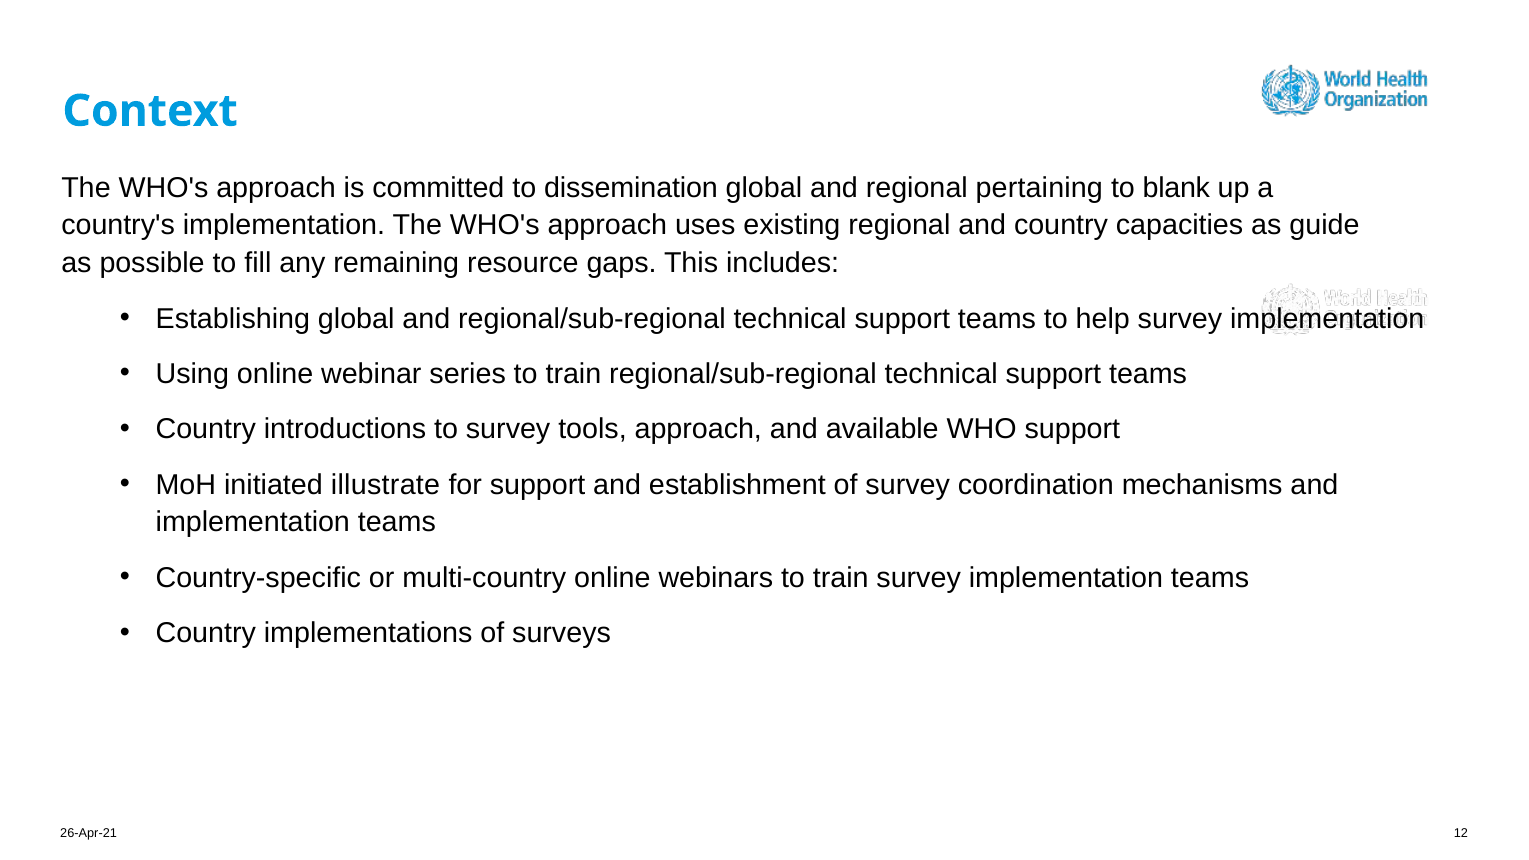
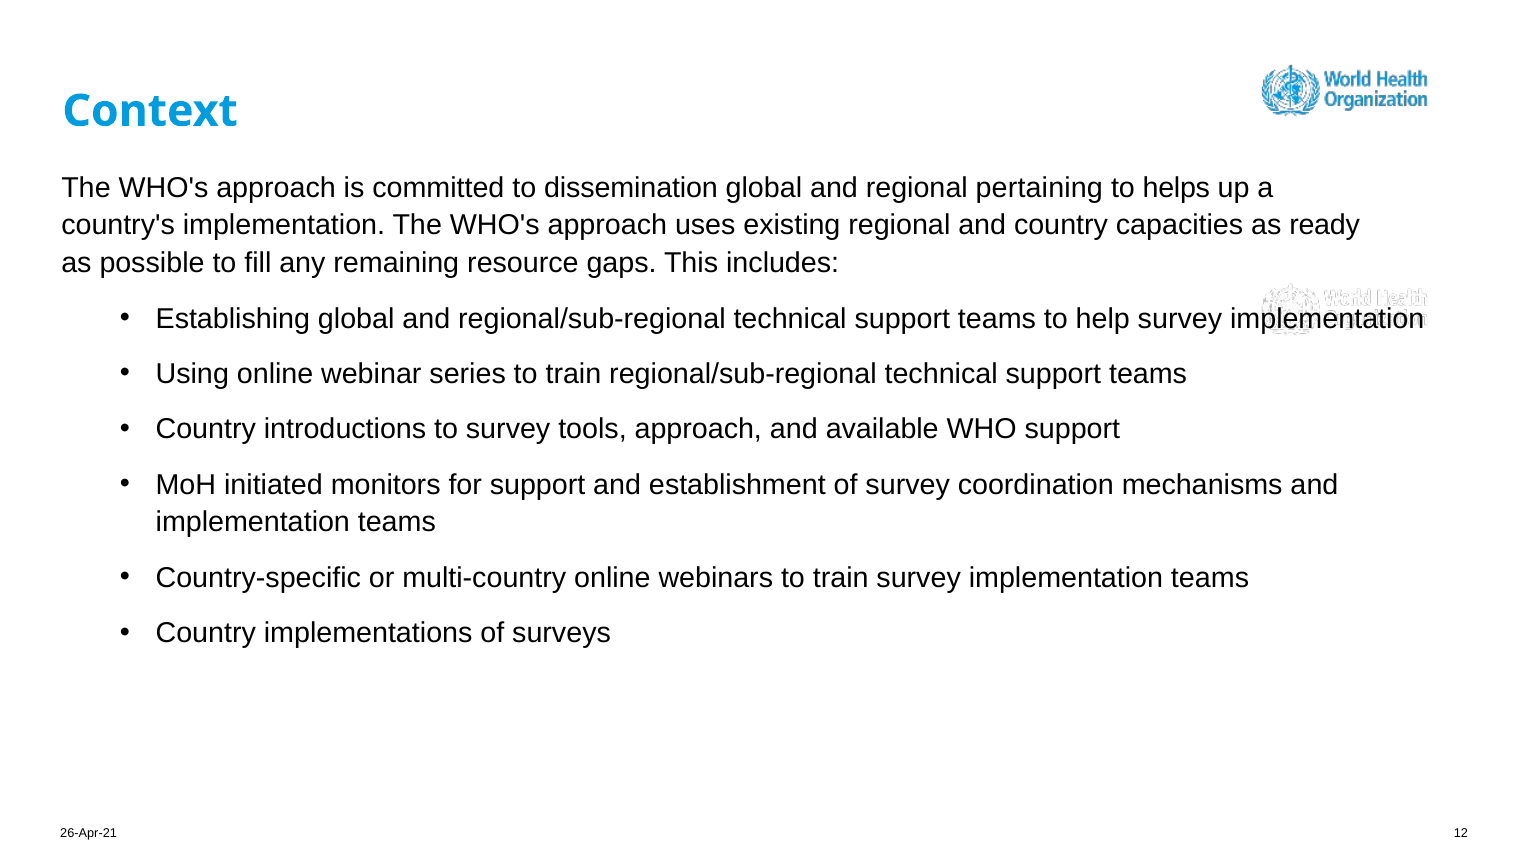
blank: blank -> helps
guide: guide -> ready
illustrate: illustrate -> monitors
